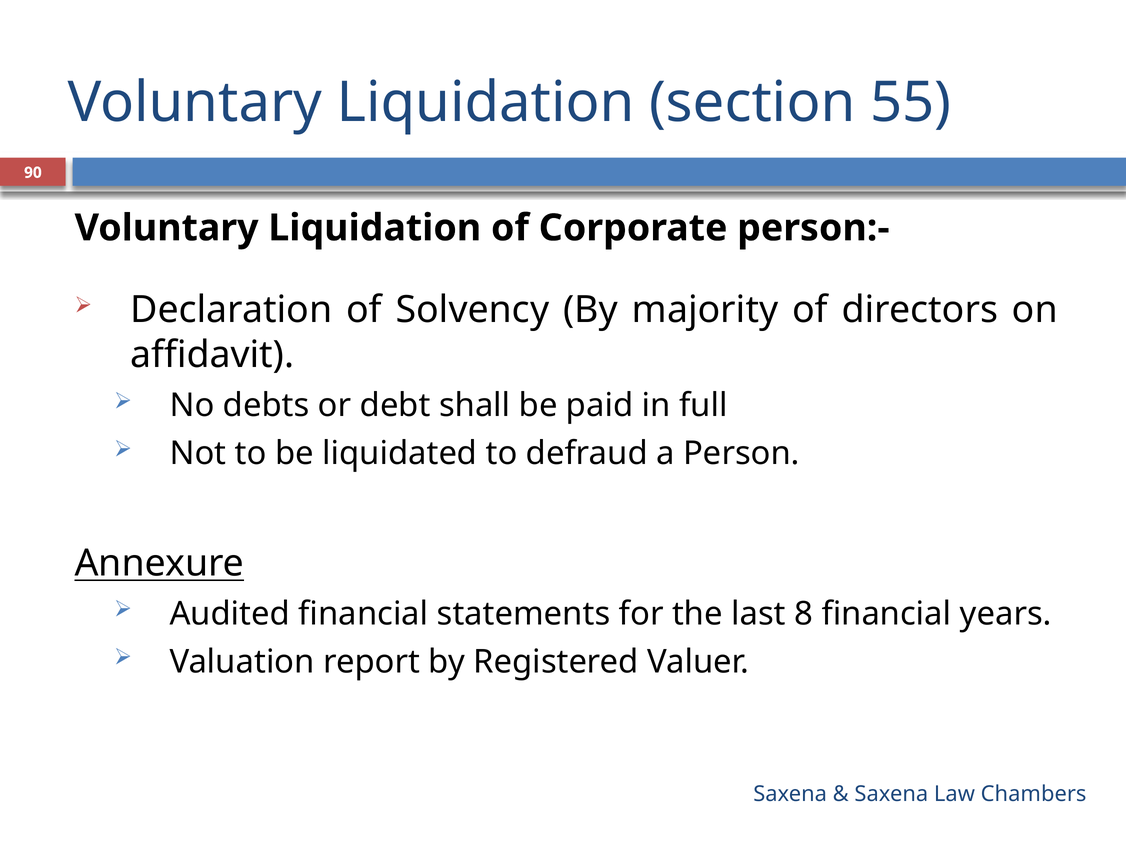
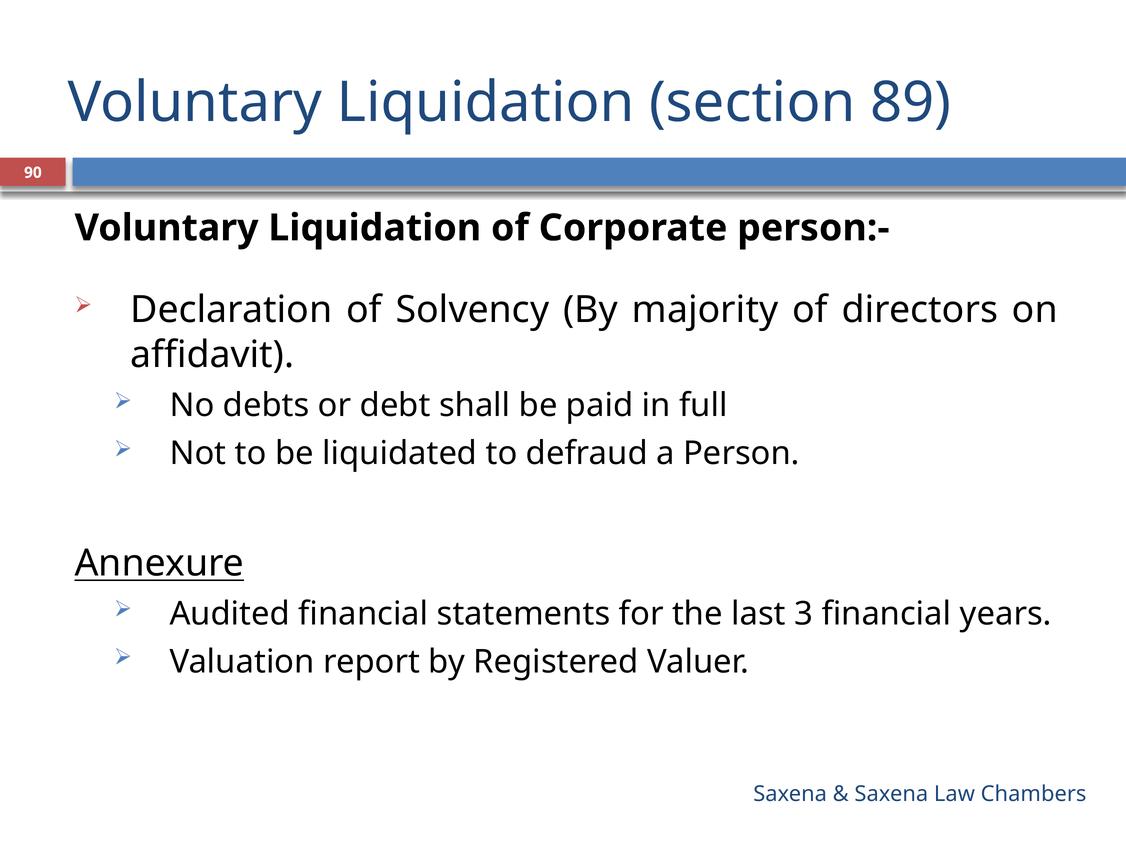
55: 55 -> 89
8: 8 -> 3
